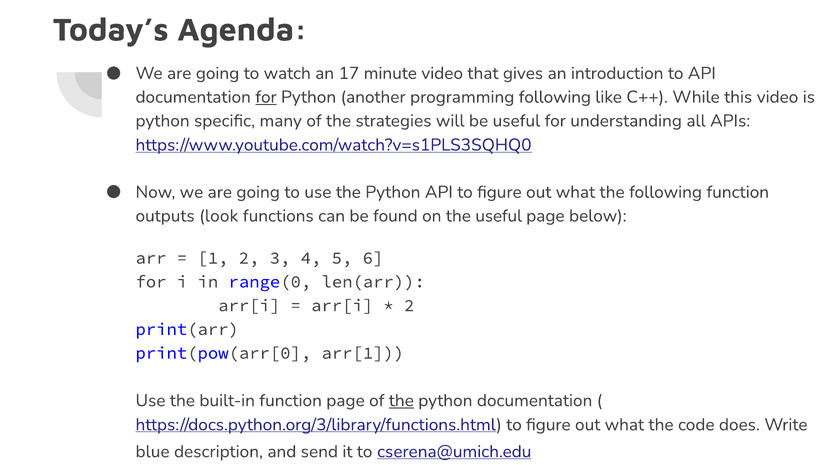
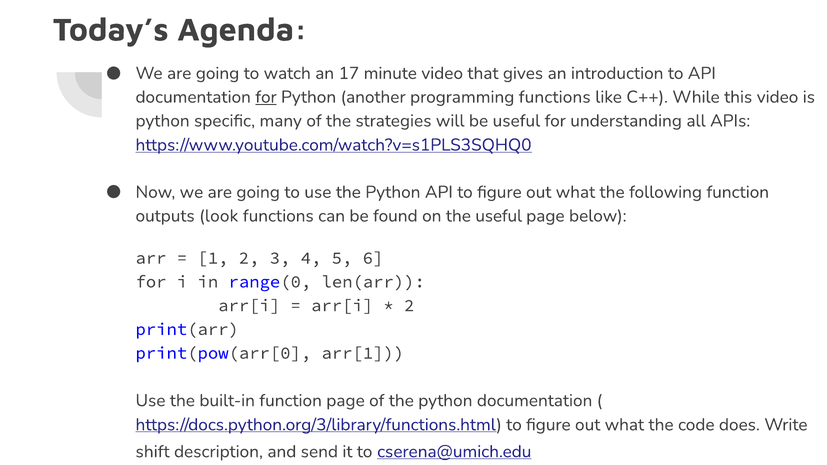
programming following: following -> functions
the at (401, 401) underline: present -> none
blue: blue -> shift
